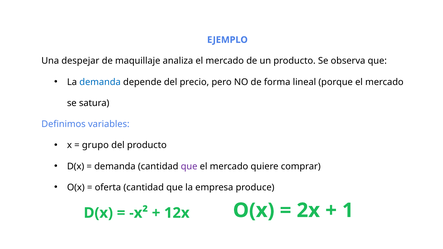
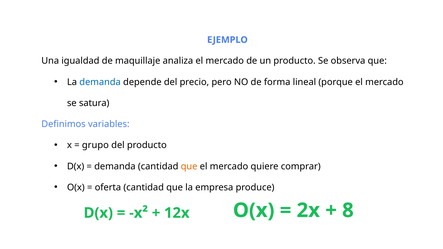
despejar: despejar -> igualdad
que at (189, 166) colour: purple -> orange
1: 1 -> 8
